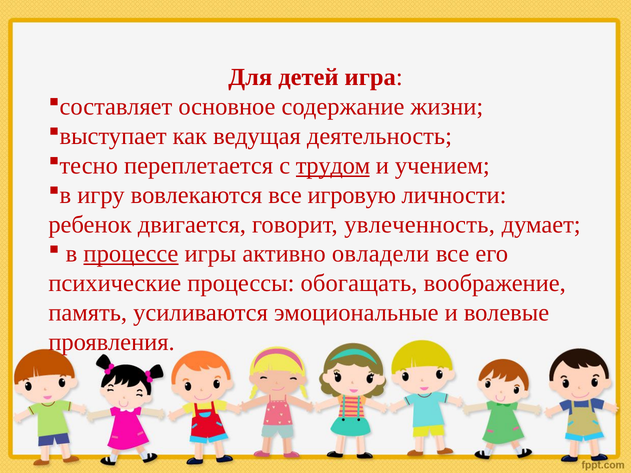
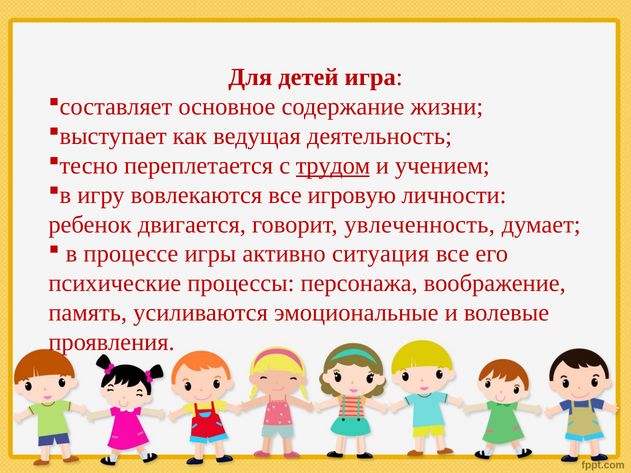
процессе underline: present -> none
овладели: овладели -> ситуация
обогащать: обогащать -> персонажа
